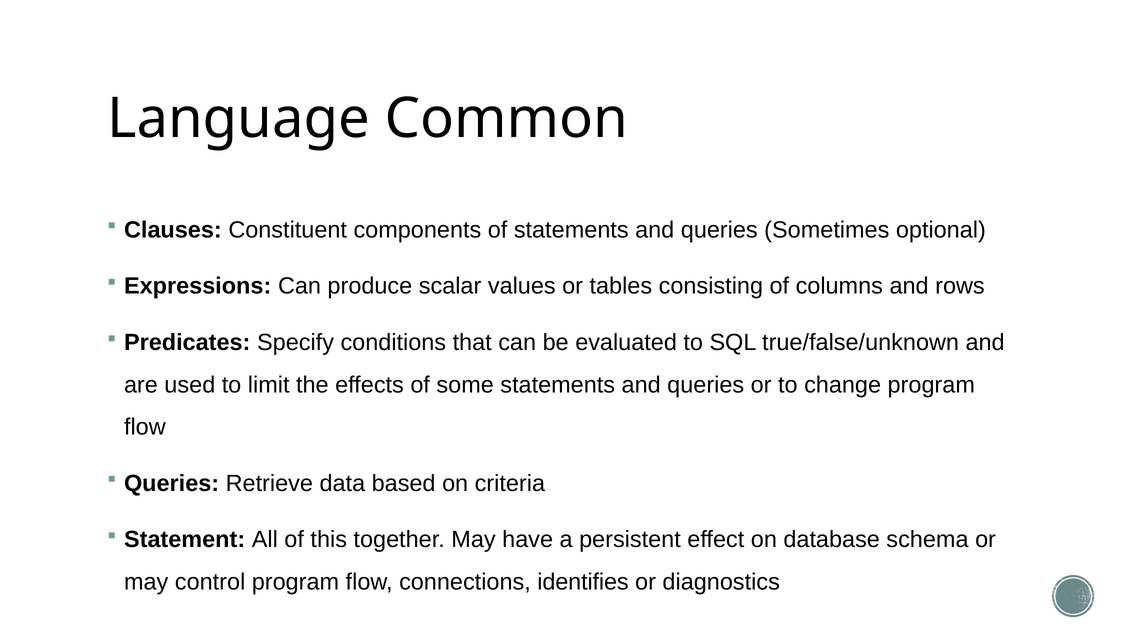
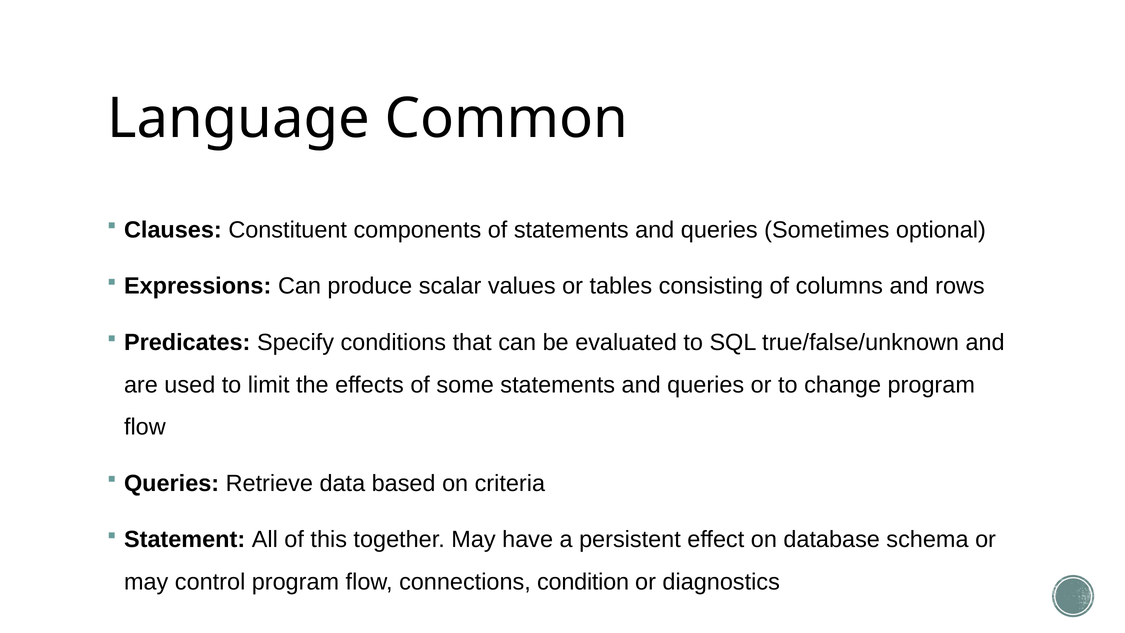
identifies: identifies -> condition
